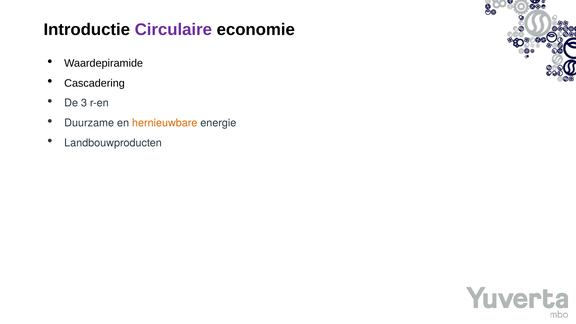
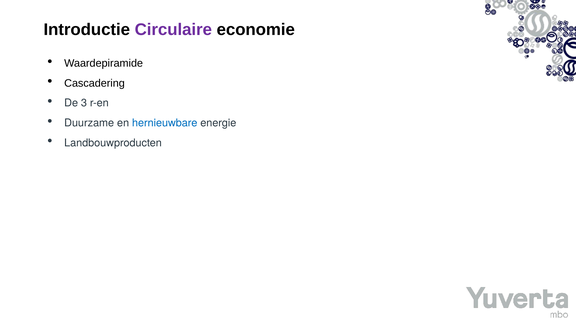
hernieuwbare colour: orange -> blue
